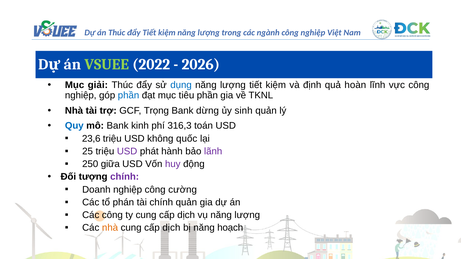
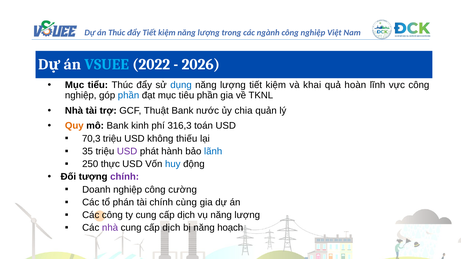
VSUEE colour: light green -> light blue
giải: giải -> tiểu
định: định -> khai
Trọng: Trọng -> Thuật
dừng: dừng -> nước
sinh: sinh -> chia
Quy colour: blue -> orange
23,6: 23,6 -> 70,3
quốc: quốc -> thiếu
25: 25 -> 35
lãnh colour: purple -> blue
giữa: giữa -> thực
huy colour: purple -> blue
chính quản: quản -> cùng
nhà at (110, 228) colour: orange -> purple
